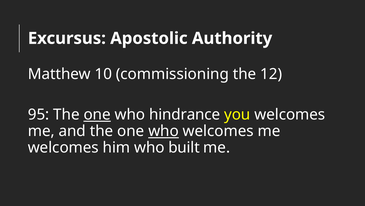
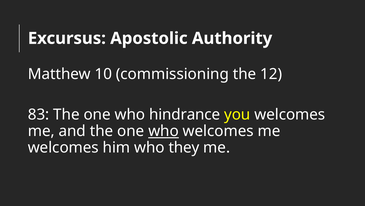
95: 95 -> 83
one at (97, 114) underline: present -> none
built: built -> they
